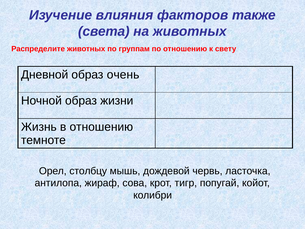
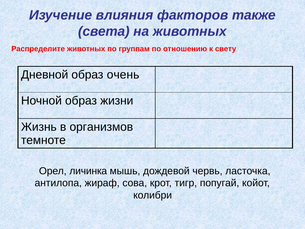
в отношению: отношению -> организмов
столбцу: столбцу -> личинка
